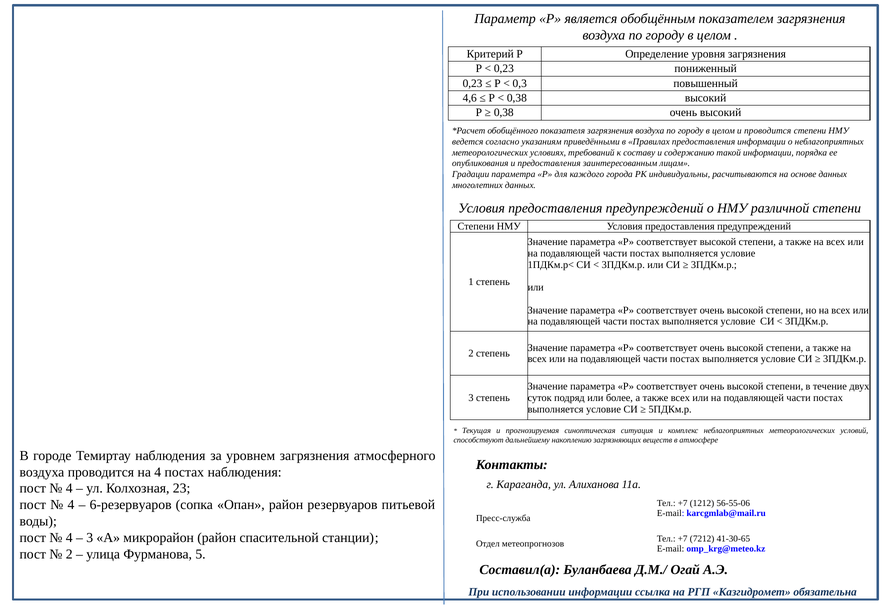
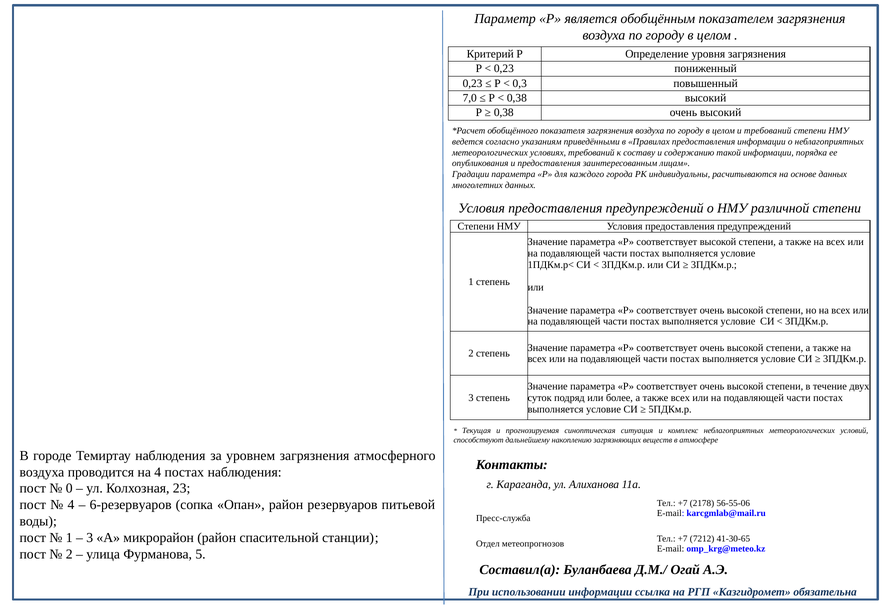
4,6: 4,6 -> 7,0
и проводится: проводится -> требований
4 at (69, 488): 4 -> 0
1212: 1212 -> 2178
4 at (69, 537): 4 -> 1
